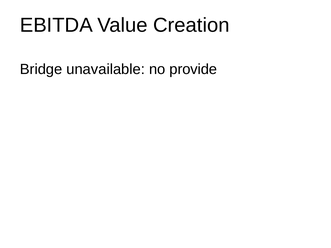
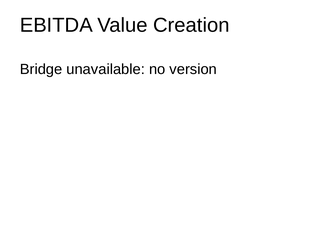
provide: provide -> version
